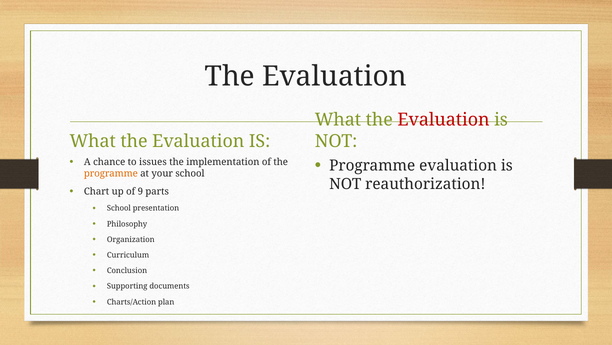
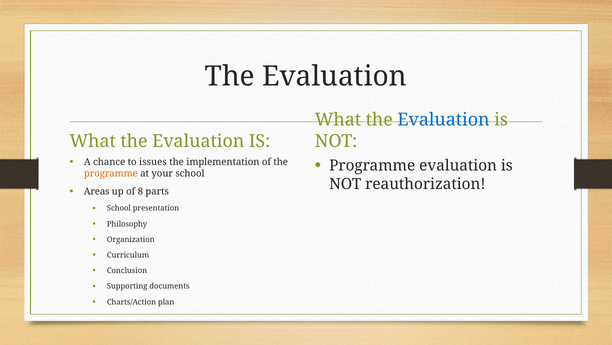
Evaluation at (444, 120) colour: red -> blue
Chart: Chart -> Areas
9: 9 -> 8
